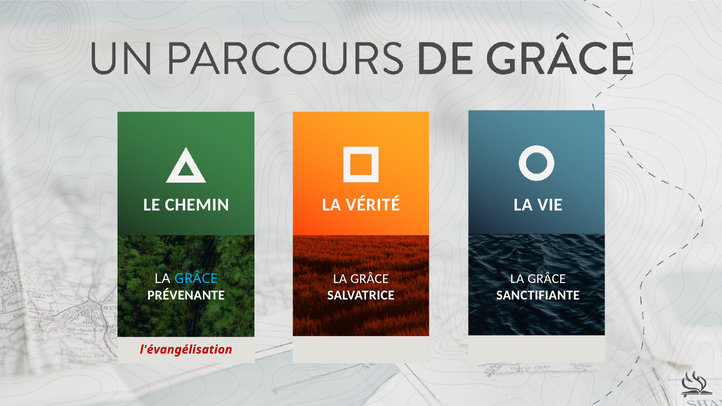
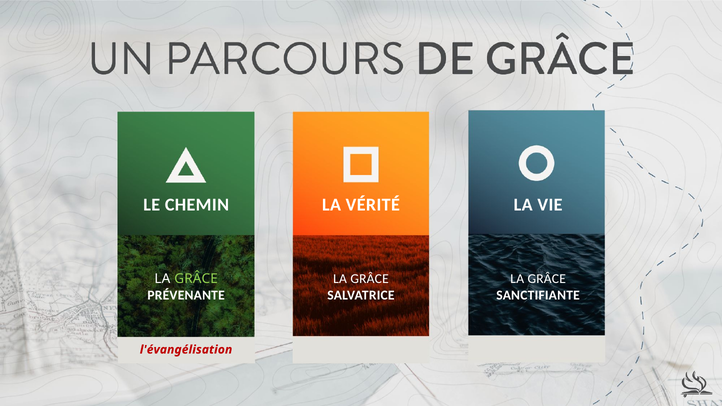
GRÂCE at (196, 279) colour: light blue -> light green
